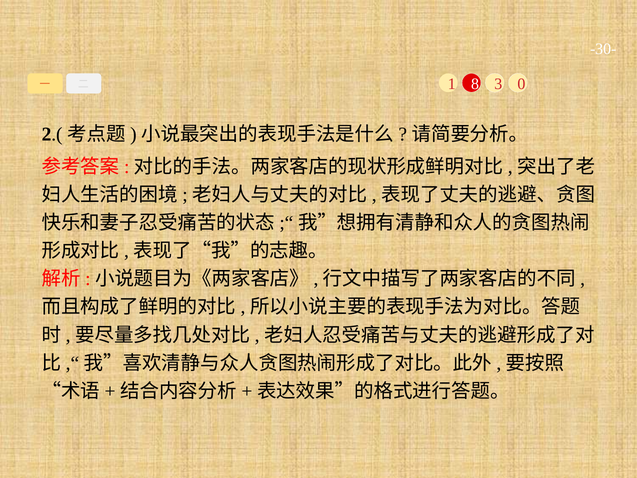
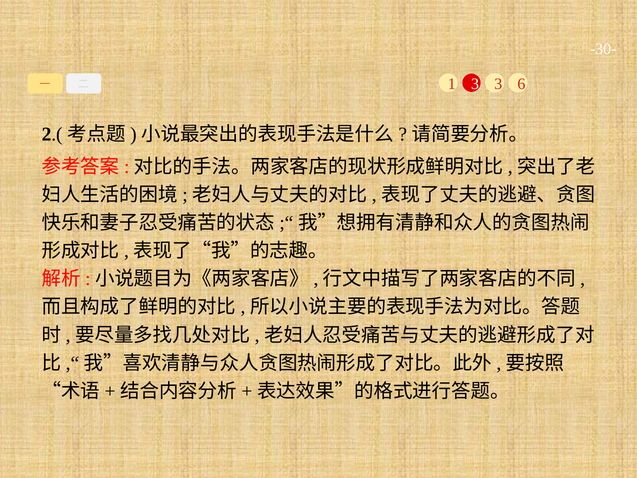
1 8: 8 -> 3
0: 0 -> 6
